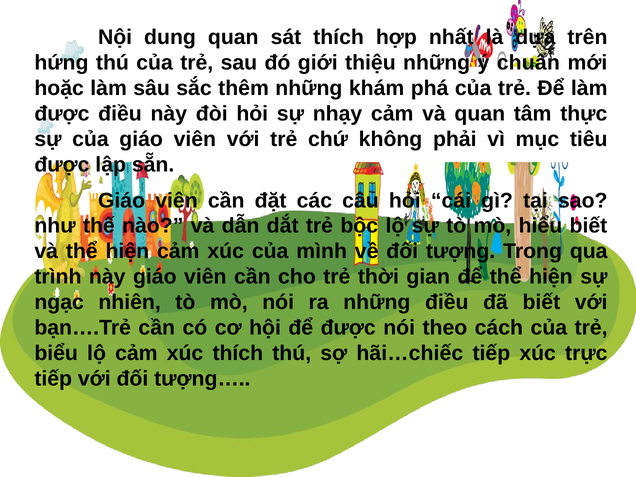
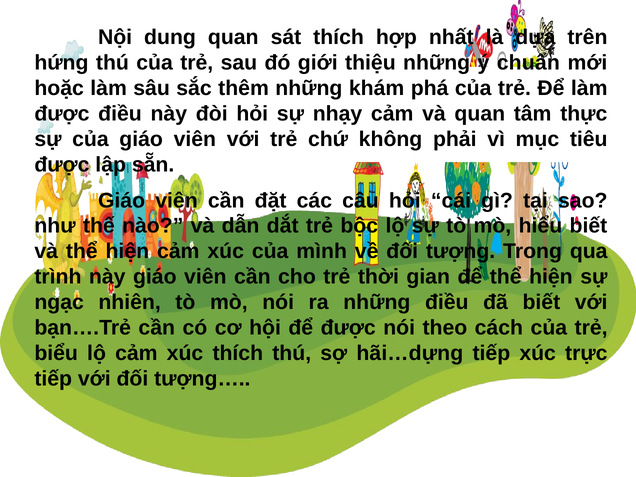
hãi…chiếc: hãi…chiếc -> hãi…dựng
